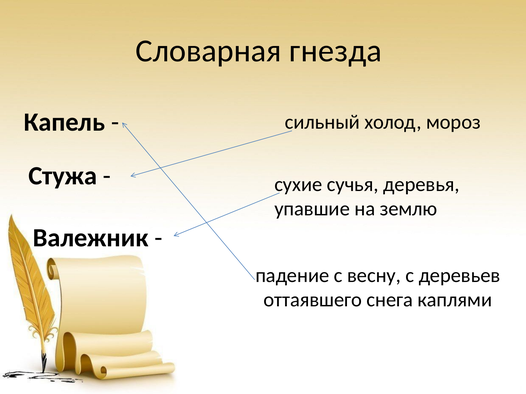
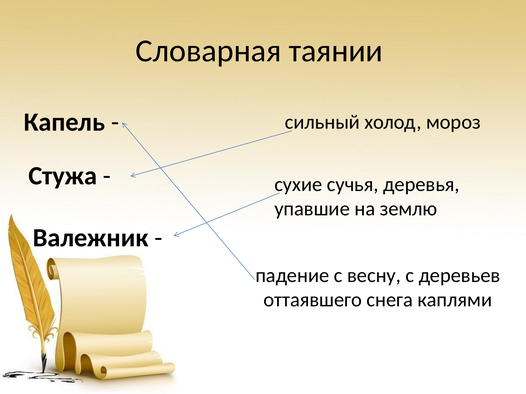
гнезда: гнезда -> таянии
